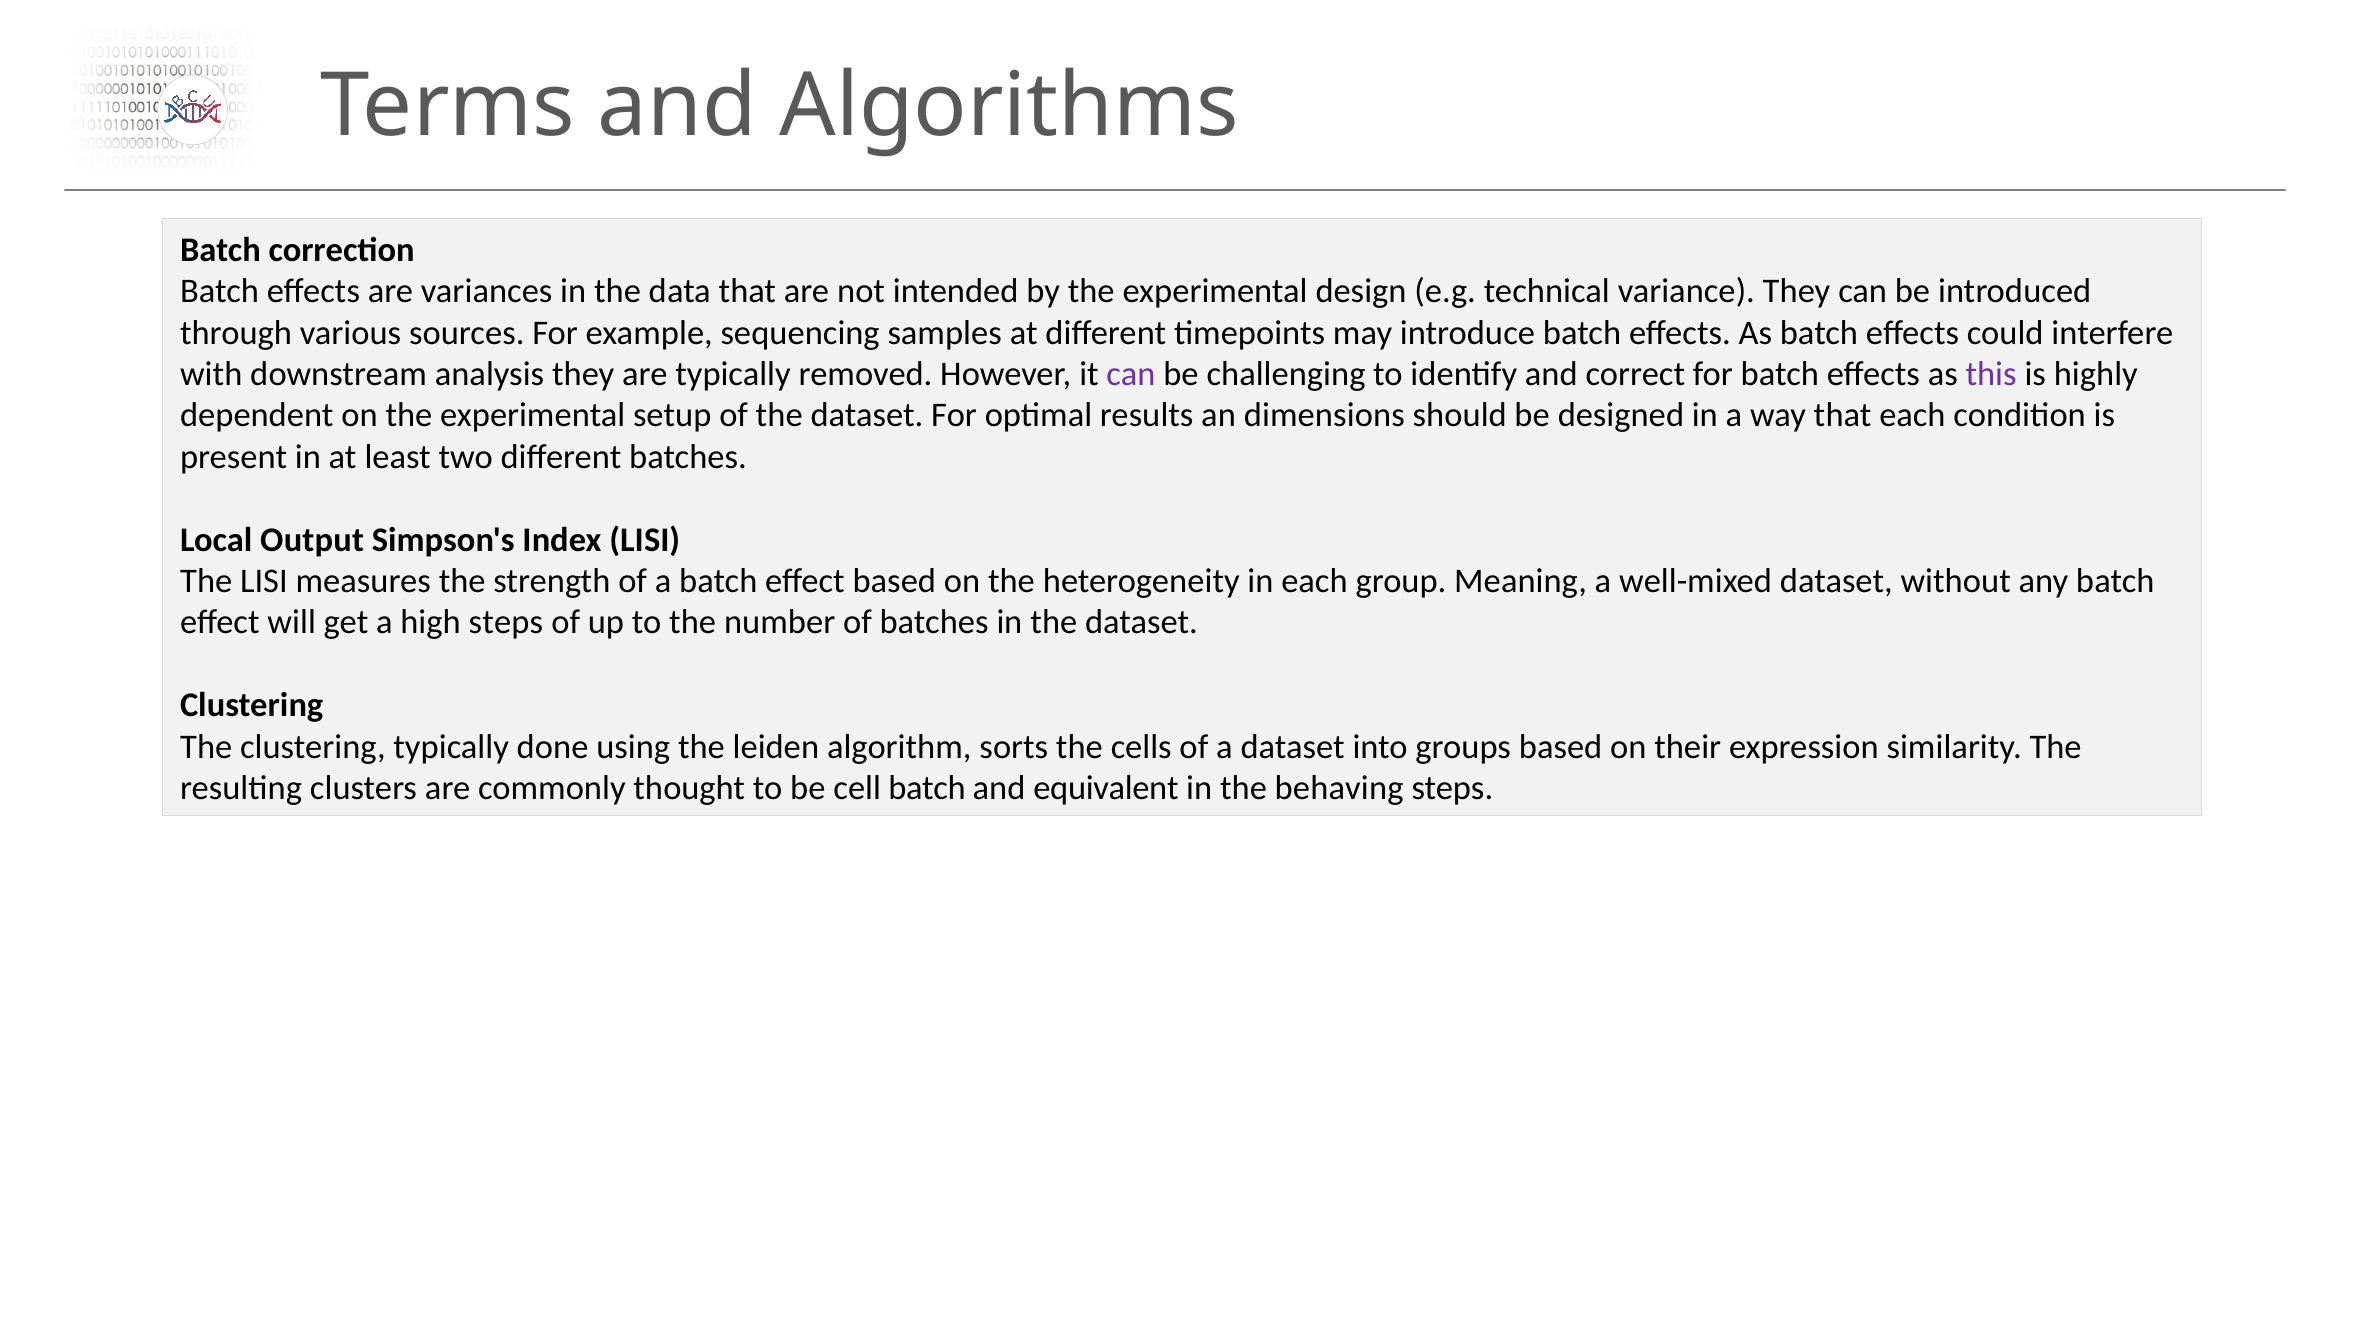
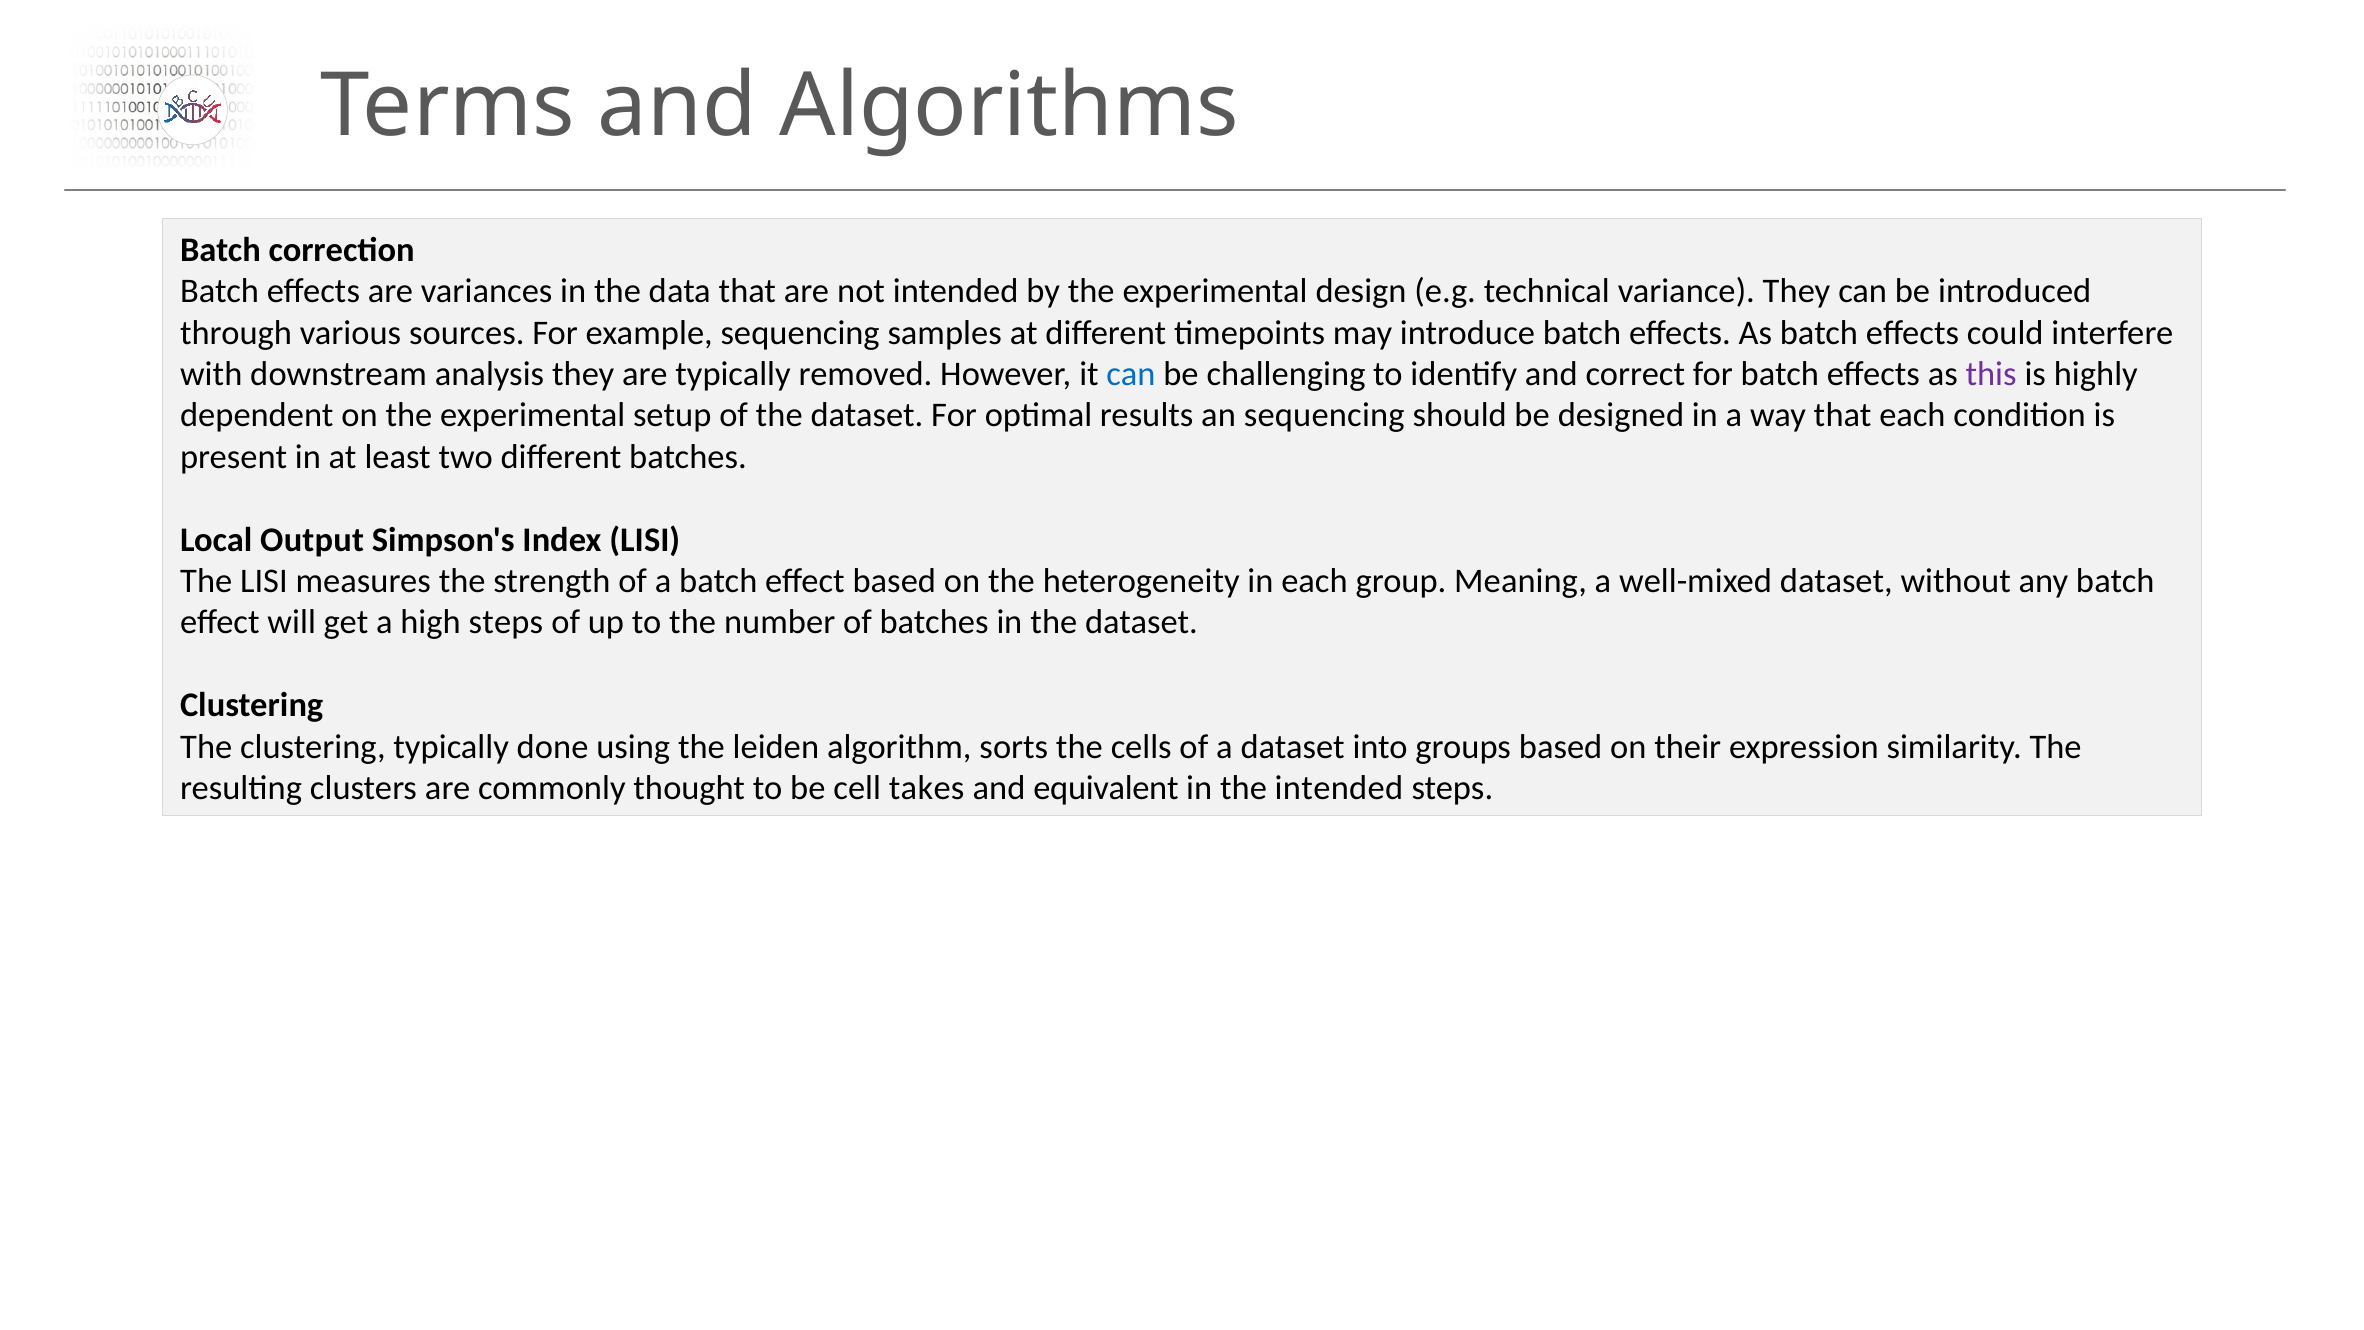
can at (1131, 374) colour: purple -> blue
an dimensions: dimensions -> sequencing
cell batch: batch -> takes
the behaving: behaving -> intended
